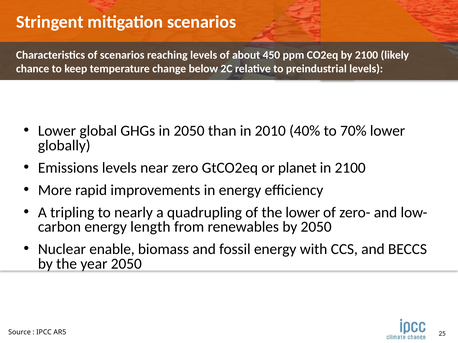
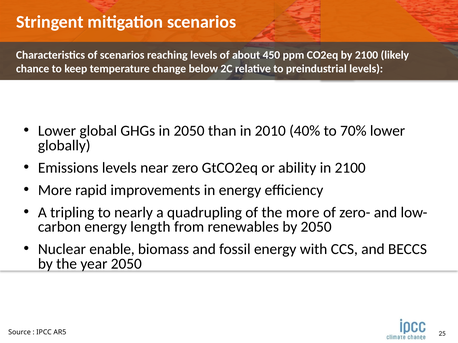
planet: planet -> ability
the lower: lower -> more
